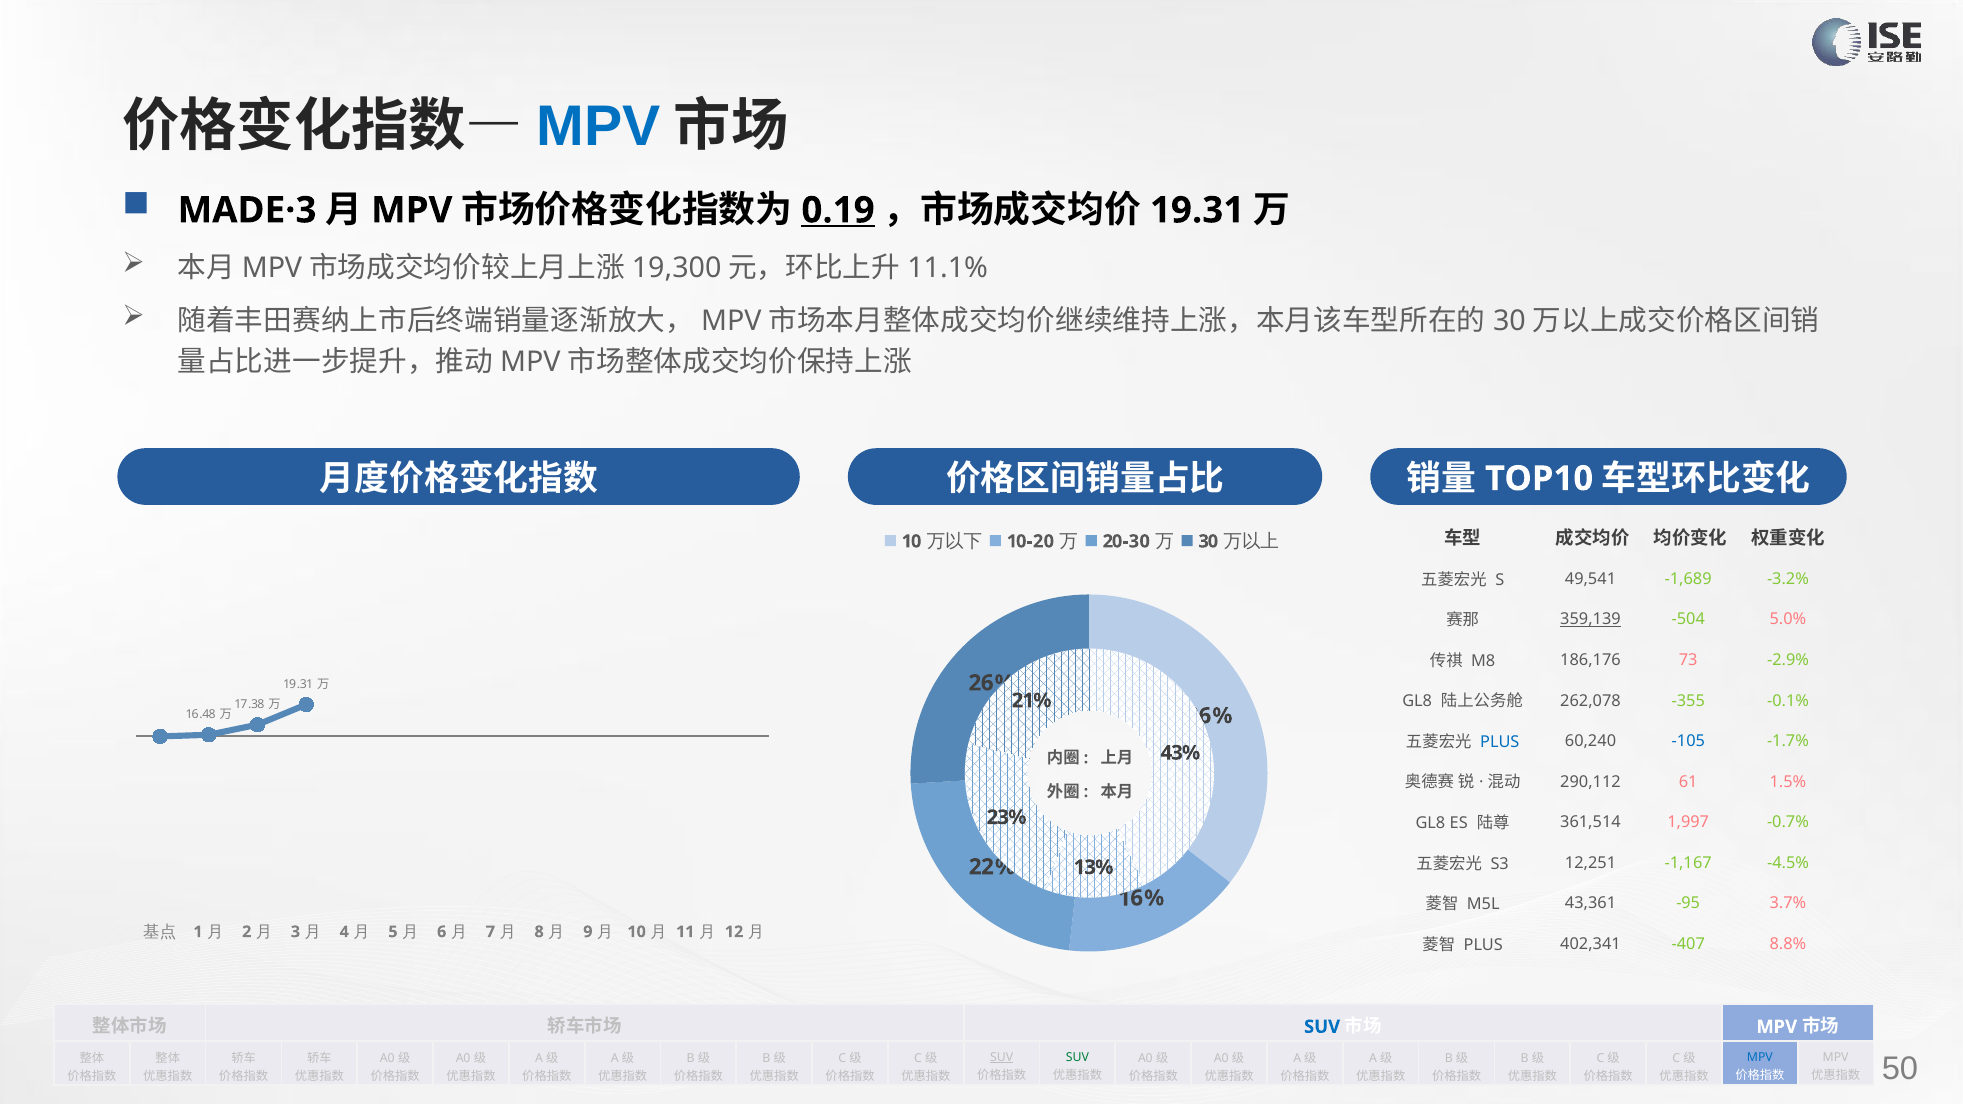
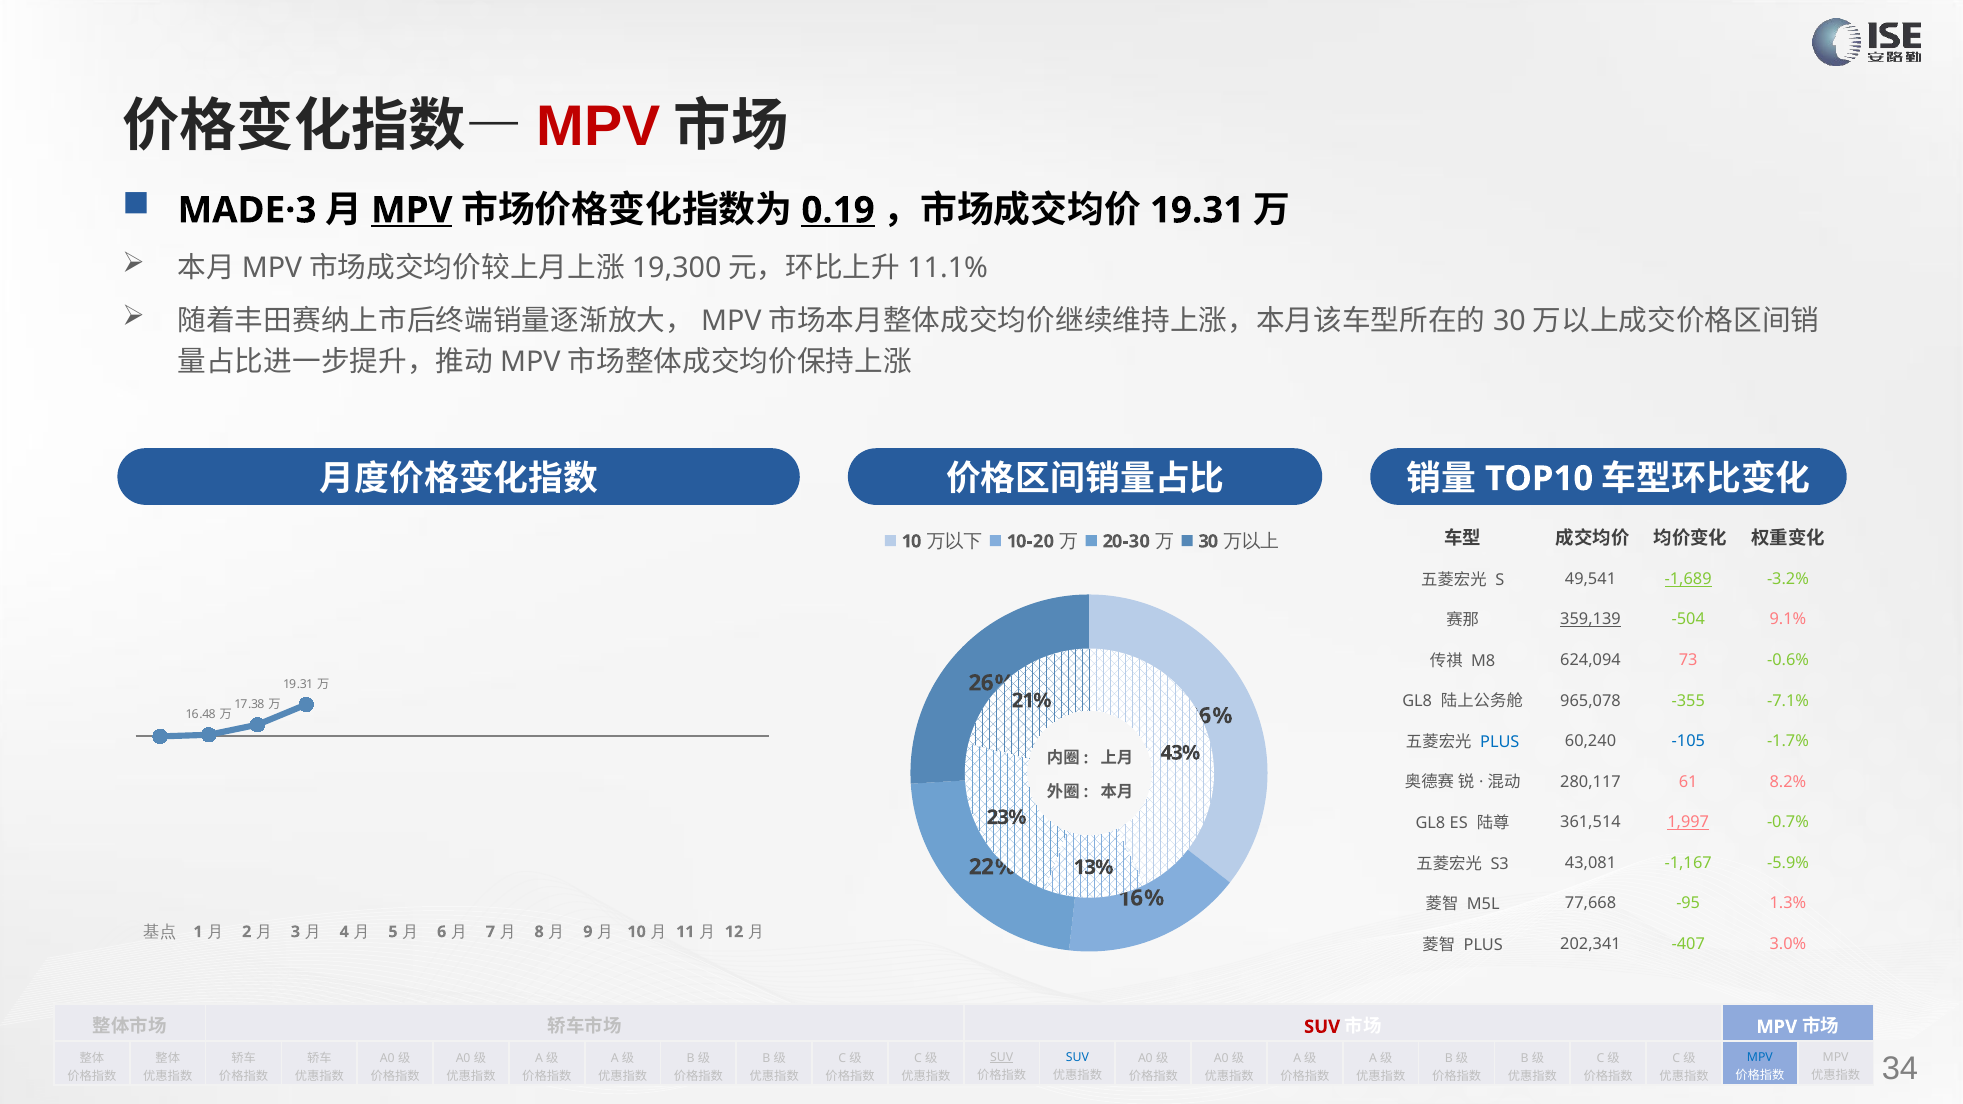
MPV at (598, 127) colour: blue -> red
MPV at (412, 210) underline: none -> present
-1,689 underline: none -> present
5.0%: 5.0% -> 9.1%
186,176: 186,176 -> 624,094
-2.9%: -2.9% -> -0.6%
262,078: 262,078 -> 965,078
-0.1%: -0.1% -> -7.1%
290,112: 290,112 -> 280,117
1.5%: 1.5% -> 8.2%
1,997 underline: none -> present
12,251: 12,251 -> 43,081
-4.5%: -4.5% -> -5.9%
43,361: 43,361 -> 77,668
3.7%: 3.7% -> 1.3%
402,341: 402,341 -> 202,341
8.8%: 8.8% -> 3.0%
SUV at (1322, 1027) colour: blue -> red
SUV at (1077, 1058) colour: green -> blue
50: 50 -> 34
